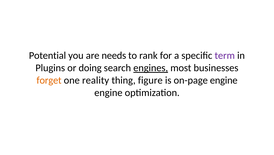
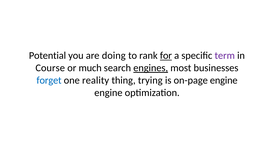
needs: needs -> doing
for underline: none -> present
Plugins: Plugins -> Course
doing: doing -> much
forget colour: orange -> blue
figure: figure -> trying
